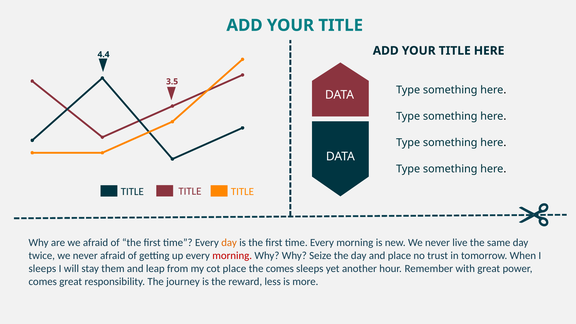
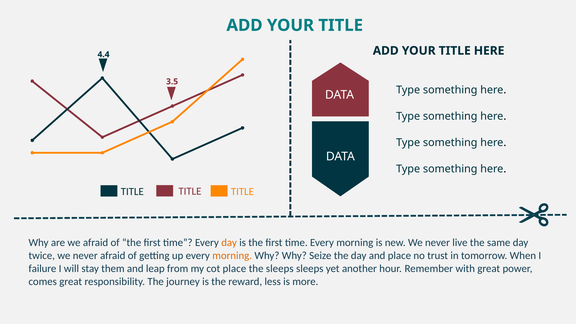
morning at (232, 256) colour: red -> orange
sleeps at (42, 269): sleeps -> failure
the comes: comes -> sleeps
